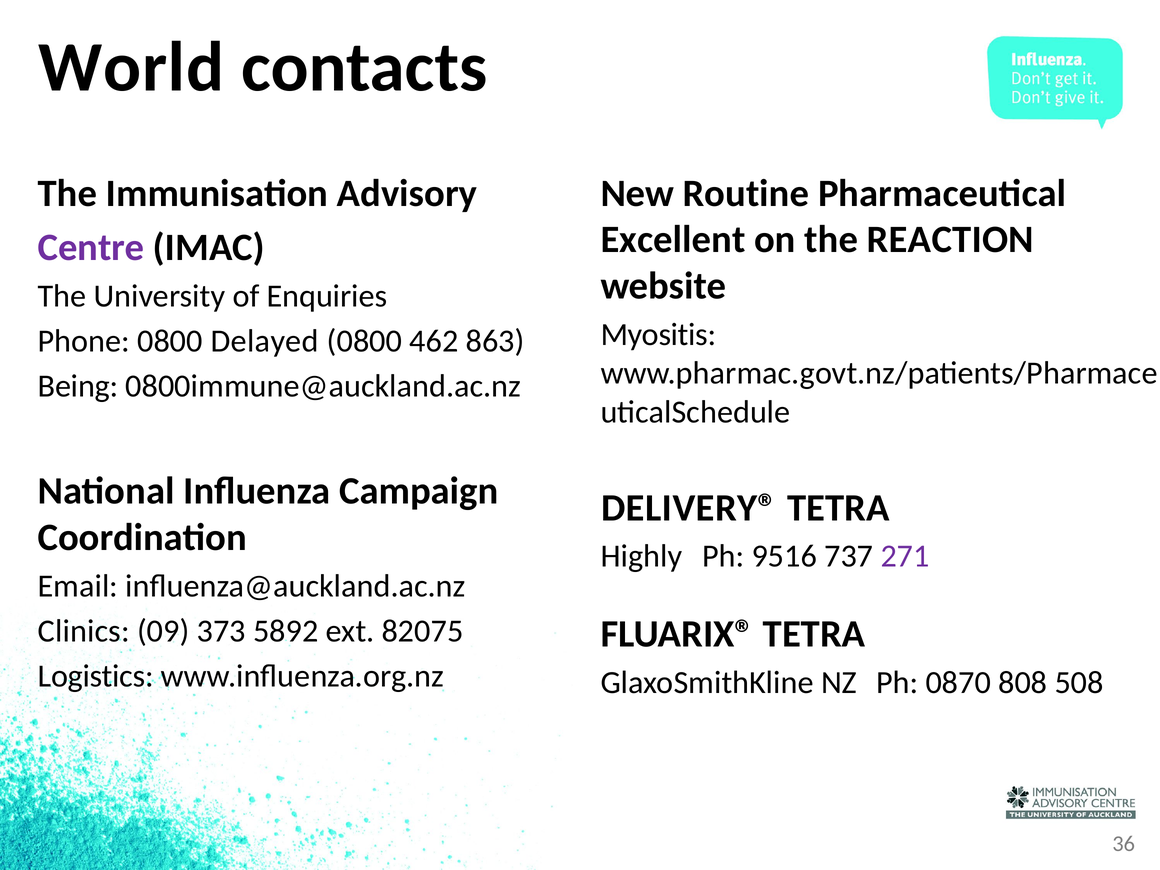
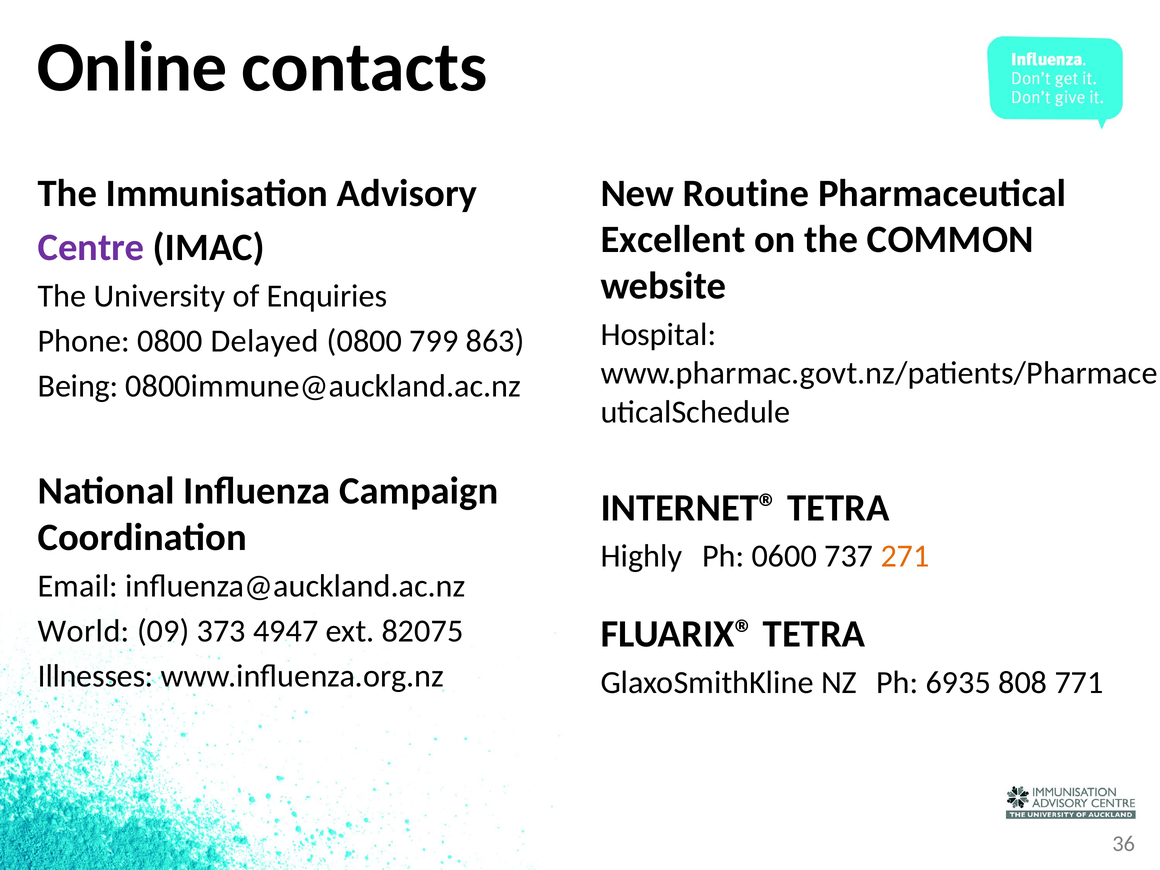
World: World -> Online
REACTION: REACTION -> COMMON
Myositis: Myositis -> Hospital
462: 462 -> 799
DELIVERY®: DELIVERY® -> INTERNET®
9516: 9516 -> 0600
271 colour: purple -> orange
Clinics: Clinics -> World
5892: 5892 -> 4947
Logistics: Logistics -> Illnesses
0870: 0870 -> 6935
508: 508 -> 771
